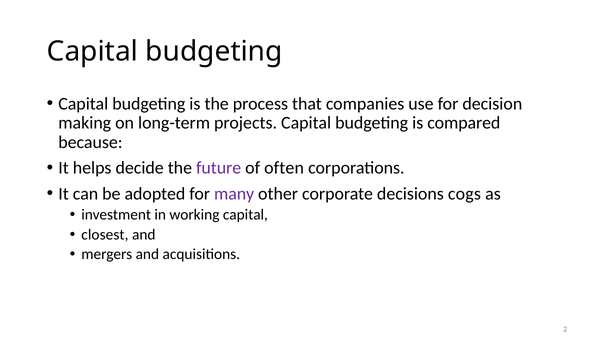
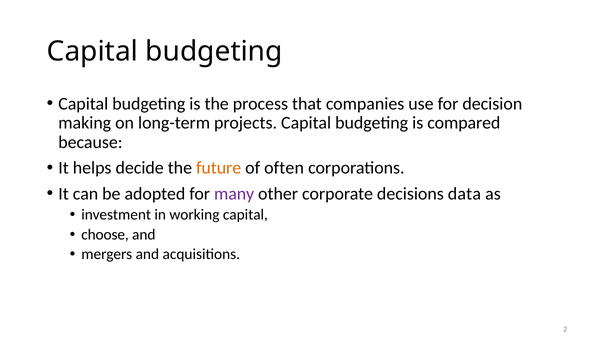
future colour: purple -> orange
cogs: cogs -> data
closest: closest -> choose
